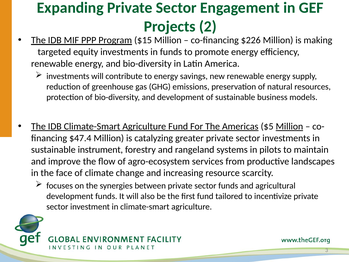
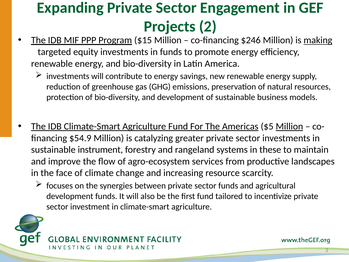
$226: $226 -> $246
making underline: none -> present
$47.4: $47.4 -> $54.9
pilots: pilots -> these
